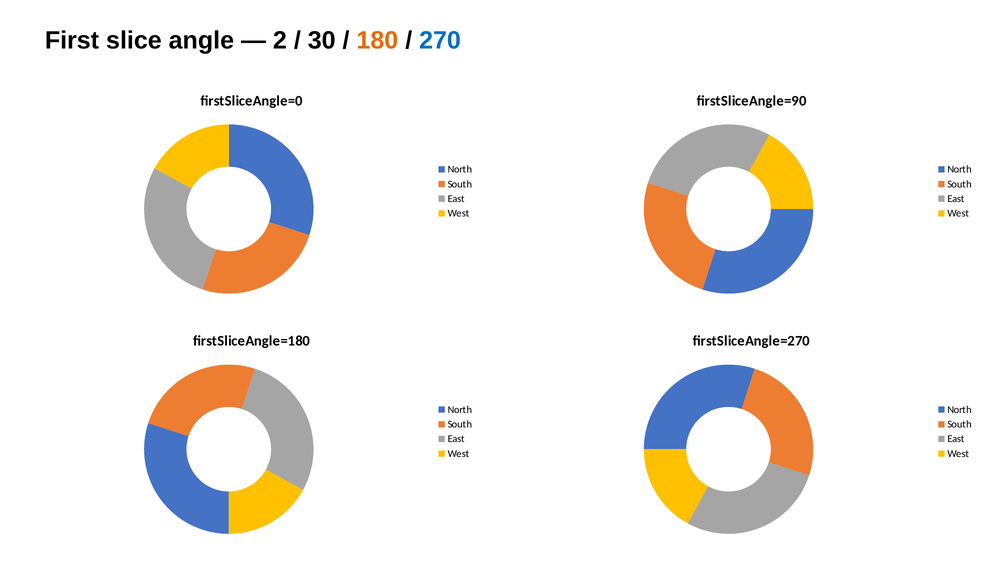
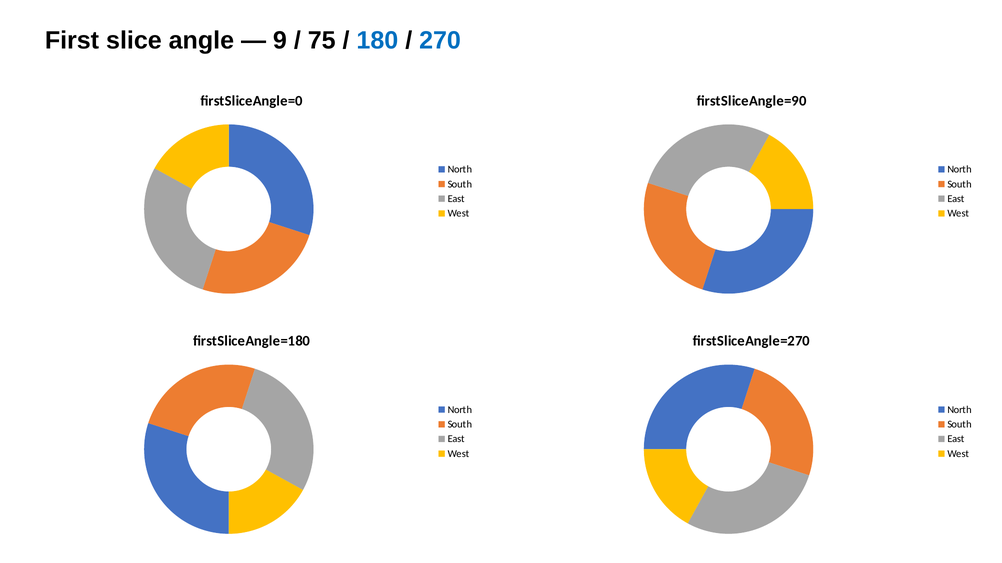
2: 2 -> 9
30: 30 -> 75
180 colour: orange -> blue
